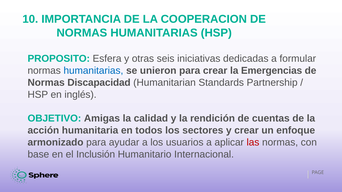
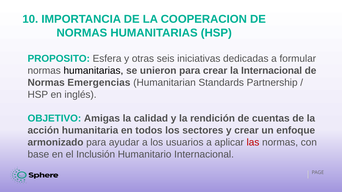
humanitarias at (93, 71) colour: blue -> black
la Emergencias: Emergencias -> Internacional
Discapacidad: Discapacidad -> Emergencias
